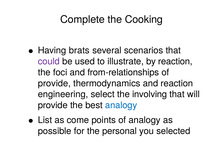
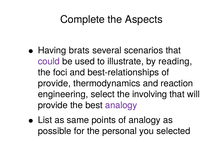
Cooking: Cooking -> Aspects
by reaction: reaction -> reading
from-relationships: from-relationships -> best-relationships
analogy at (121, 105) colour: blue -> purple
come: come -> same
